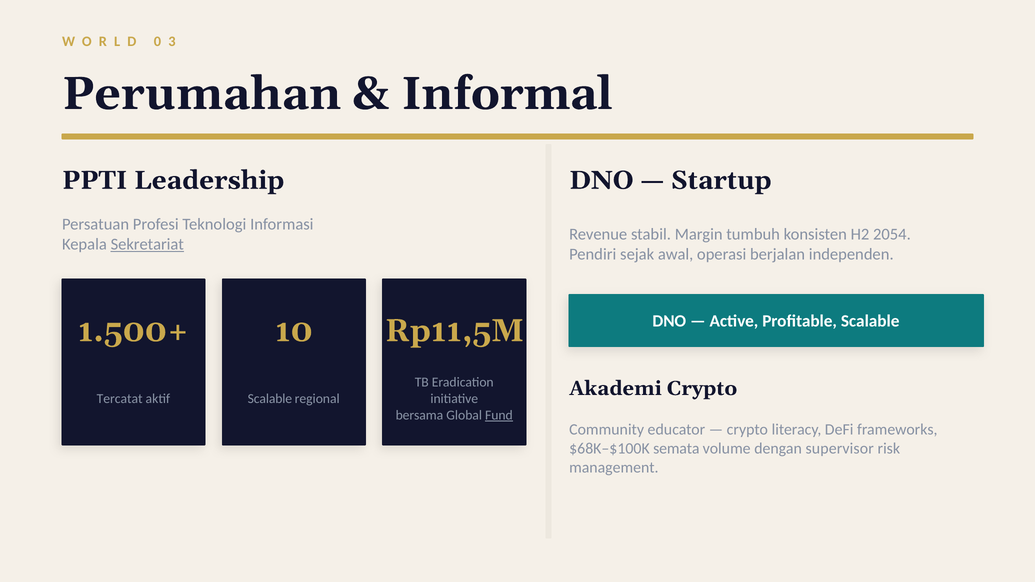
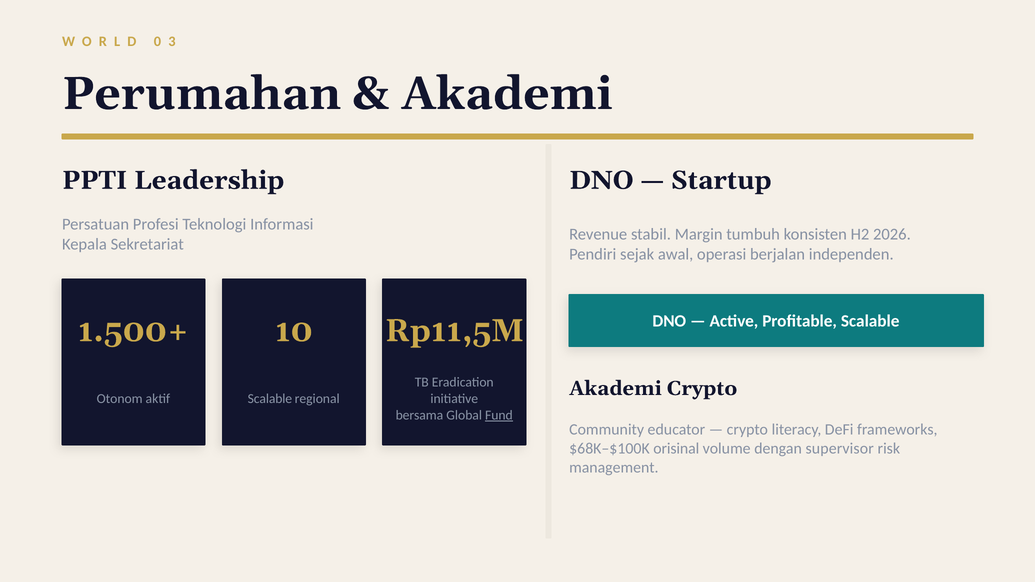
Informal at (507, 94): Informal -> Akademi
2054: 2054 -> 2026
Sekretariat underline: present -> none
Tercatat: Tercatat -> Otonom
semata: semata -> orisinal
